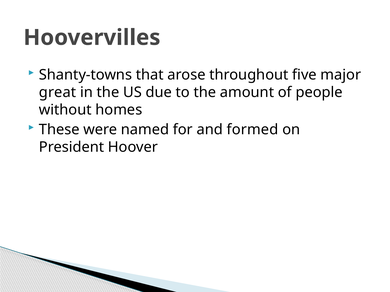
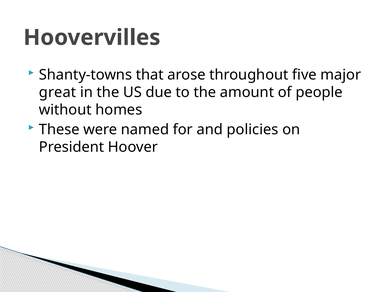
formed: formed -> policies
